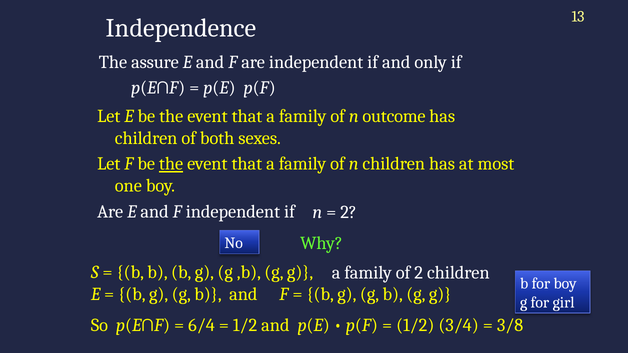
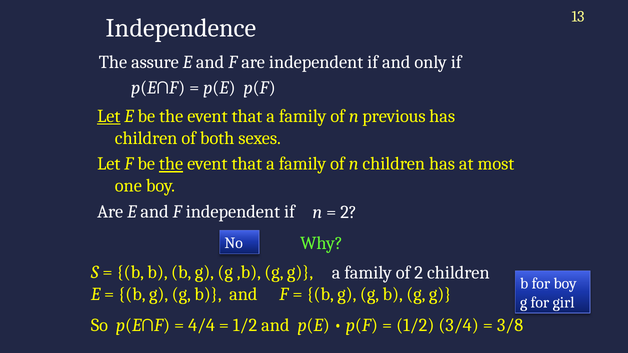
Let at (109, 116) underline: none -> present
outcome: outcome -> previous
6/4: 6/4 -> 4/4
